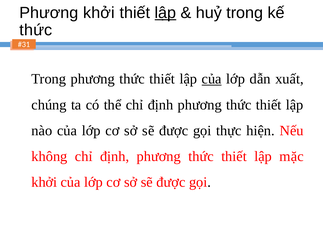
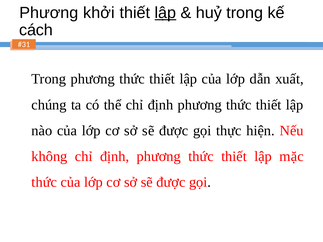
thức at (36, 30): thức -> cách
của at (212, 79) underline: present -> none
khởi at (44, 182): khởi -> thức
